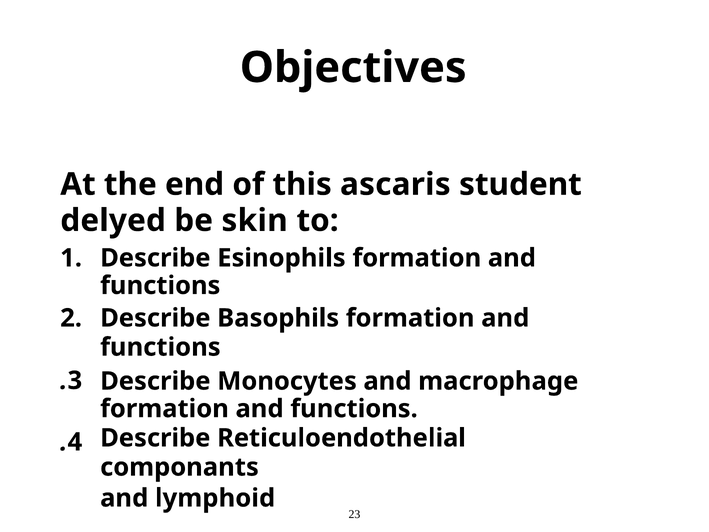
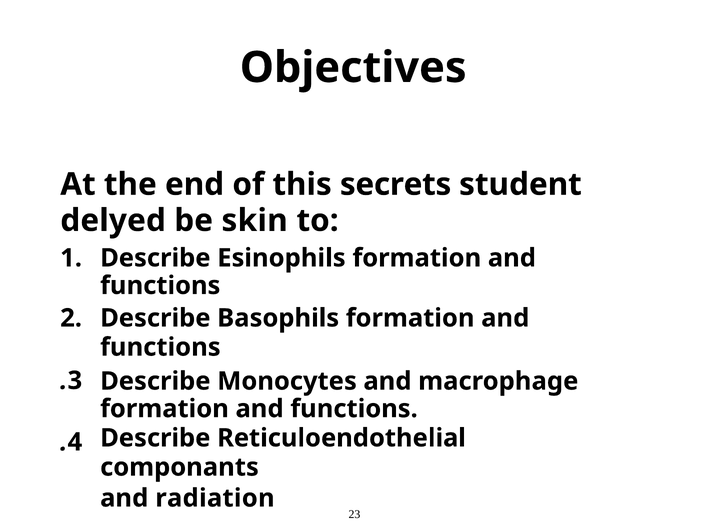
ascaris: ascaris -> secrets
lymphoid: lymphoid -> radiation
